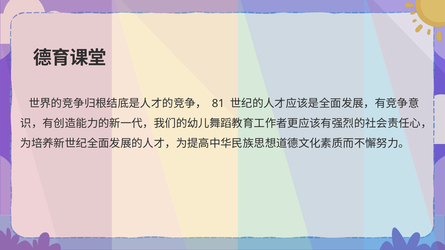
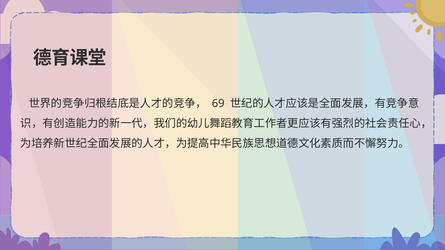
81: 81 -> 69
